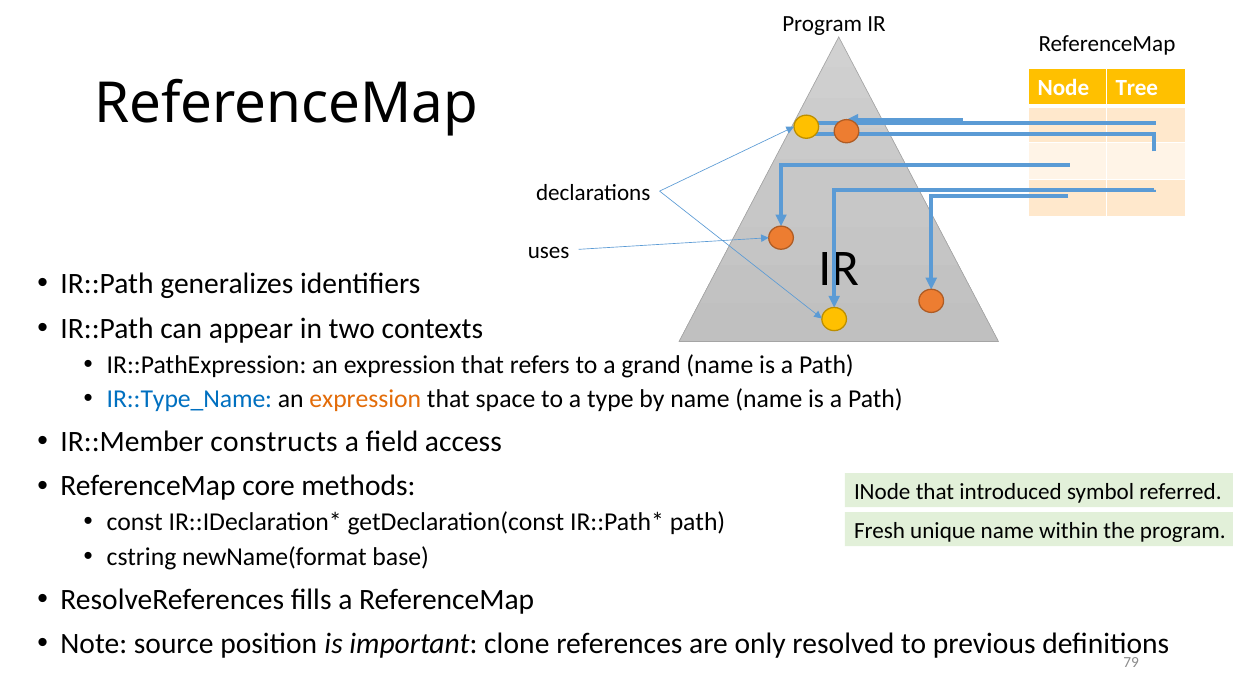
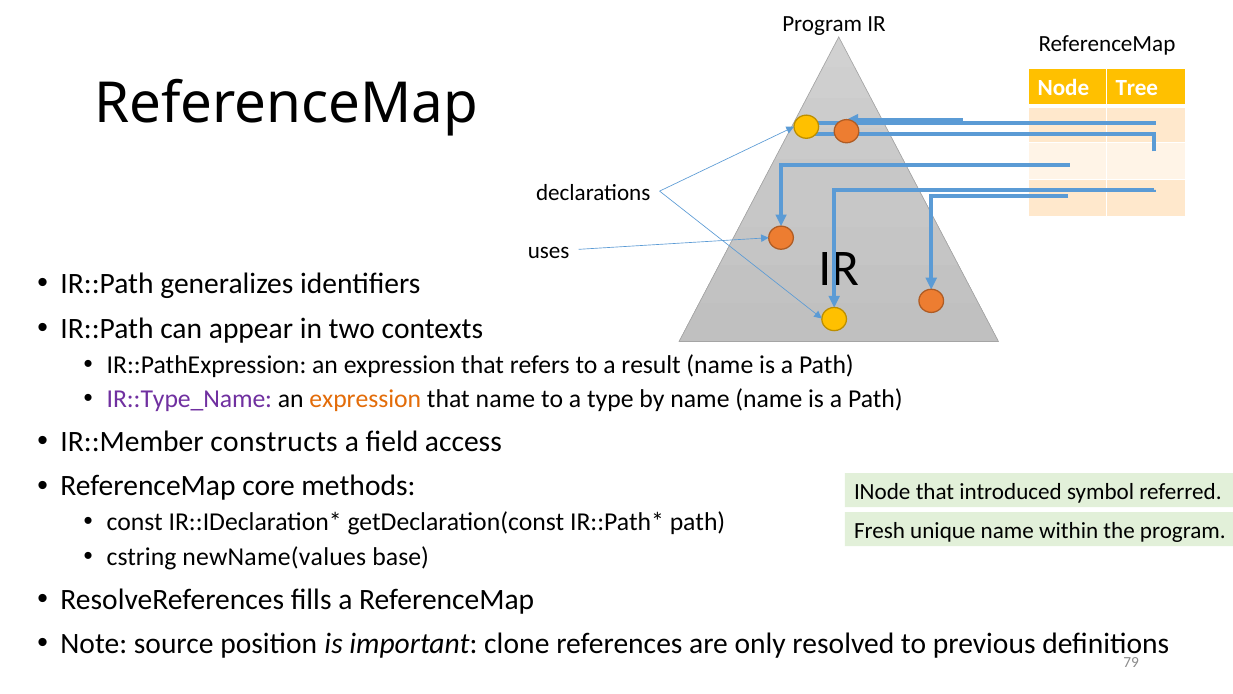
grand: grand -> result
IR::Type_Name colour: blue -> purple
that space: space -> name
newName(format: newName(format -> newName(values
